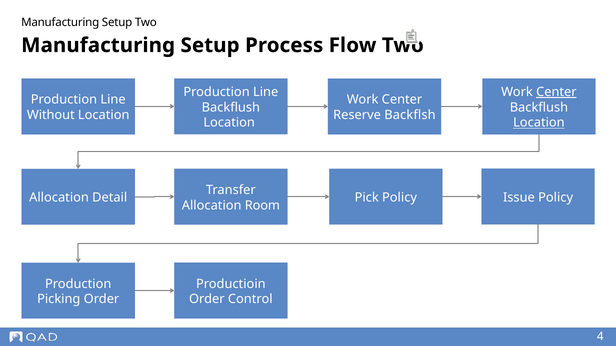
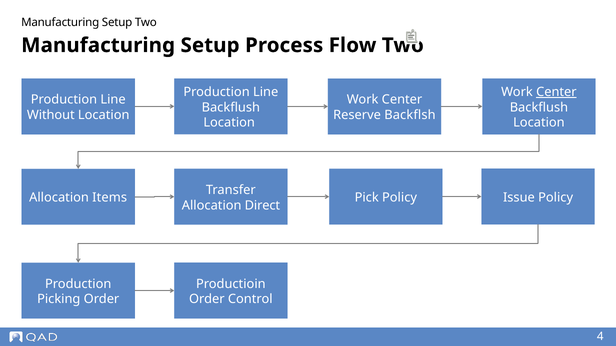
Location at (539, 123) underline: present -> none
Detail: Detail -> Items
Room: Room -> Direct
